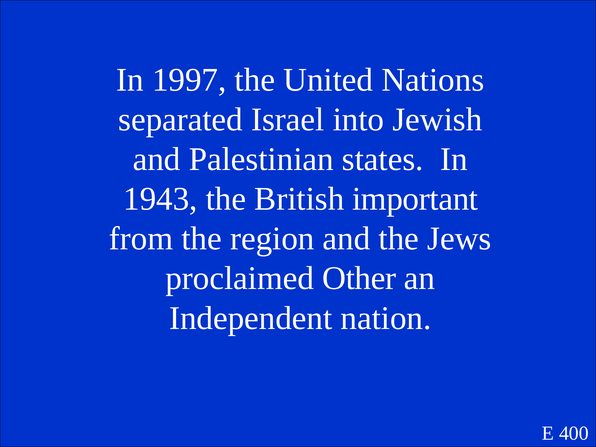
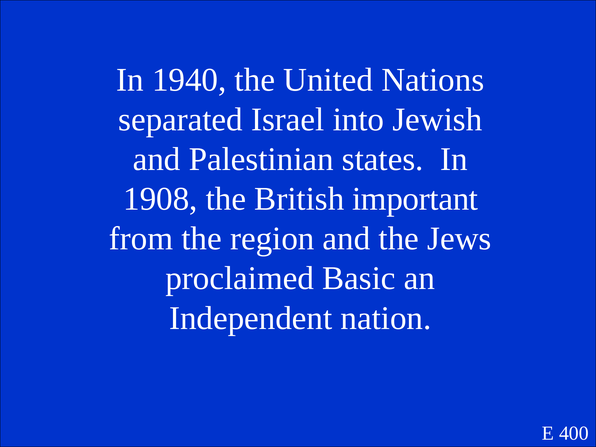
1997: 1997 -> 1940
1943: 1943 -> 1908
Other: Other -> Basic
